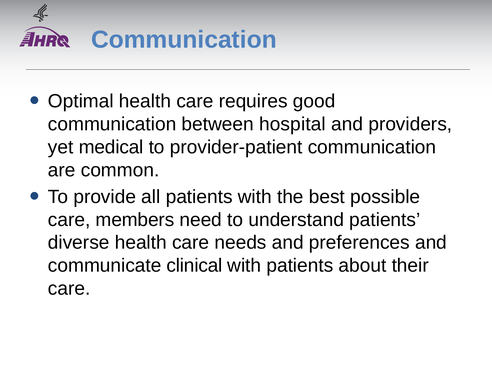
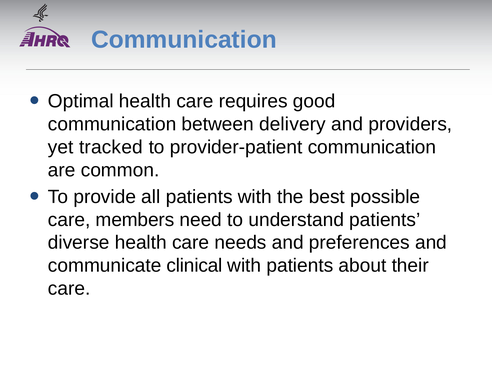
hospital: hospital -> delivery
medical: medical -> tracked
